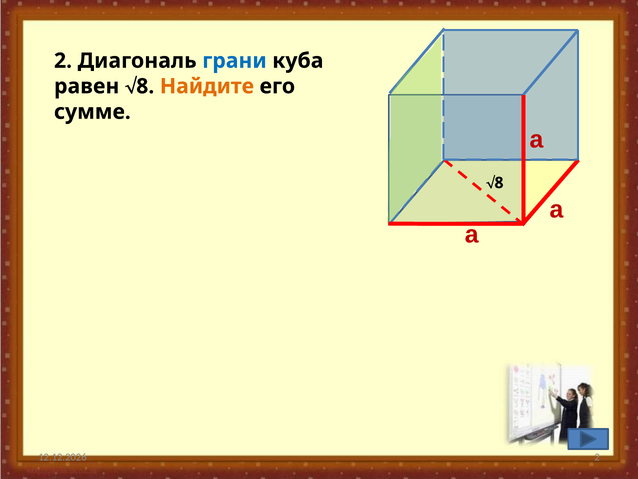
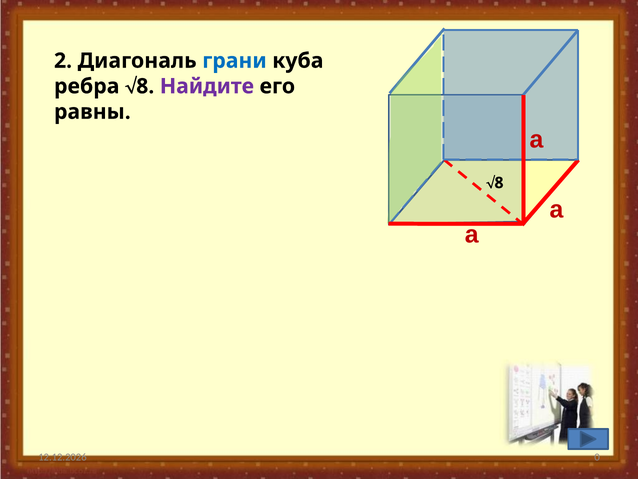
равен: равен -> ребра
Найдите colour: orange -> purple
сумме: сумме -> равны
2 at (597, 457): 2 -> 0
